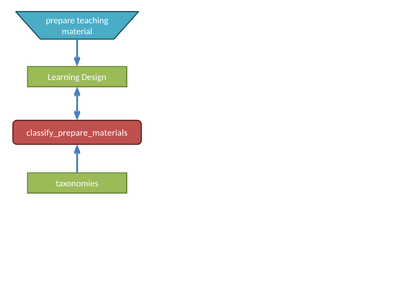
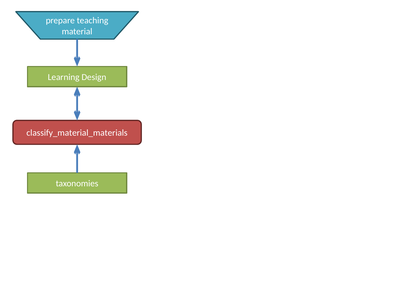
classify_prepare_materials: classify_prepare_materials -> classify_material_materials
